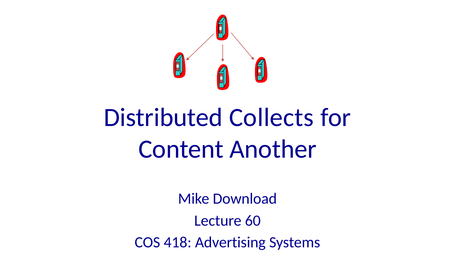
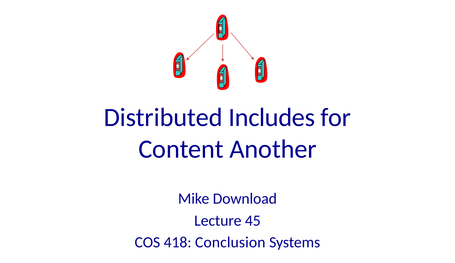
Collects: Collects -> Includes
60: 60 -> 45
Advertising: Advertising -> Conclusion
